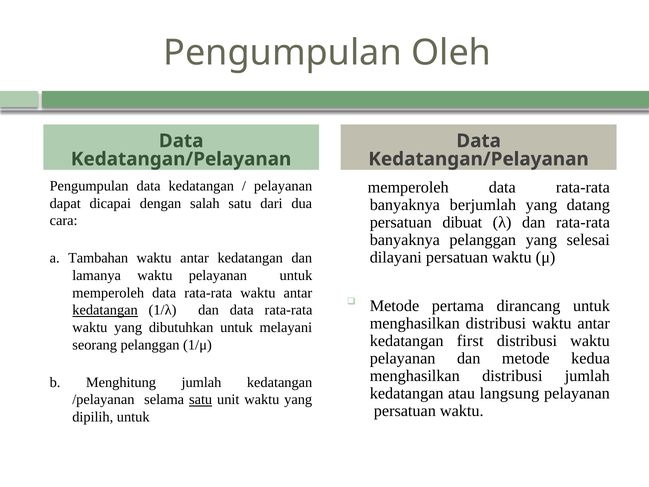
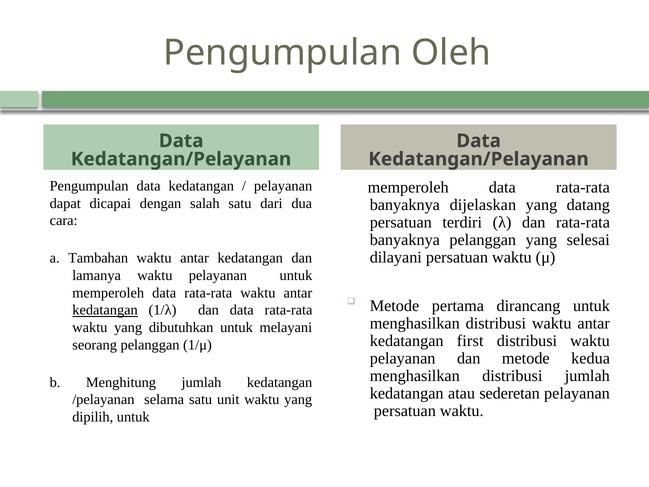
berjumlah: berjumlah -> dijelaskan
dibuat: dibuat -> terdiri
langsung: langsung -> sederetan
satu at (201, 399) underline: present -> none
